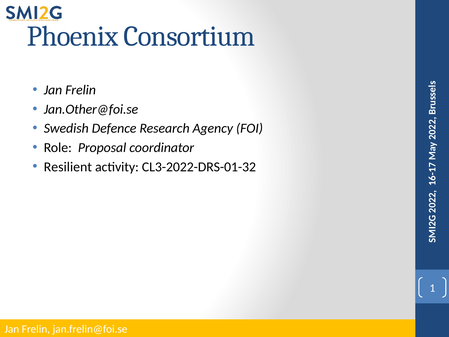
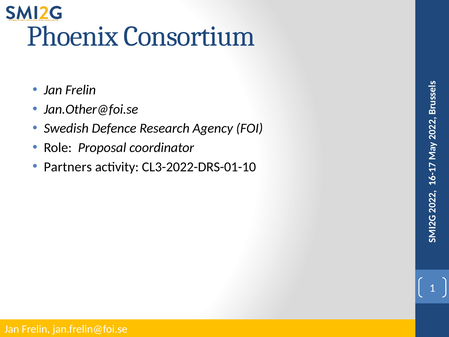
Resilient: Resilient -> Partners
CL3-2022-DRS-01-32: CL3-2022-DRS-01-32 -> CL3-2022-DRS-01-10
